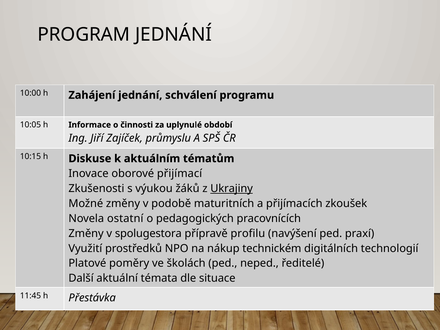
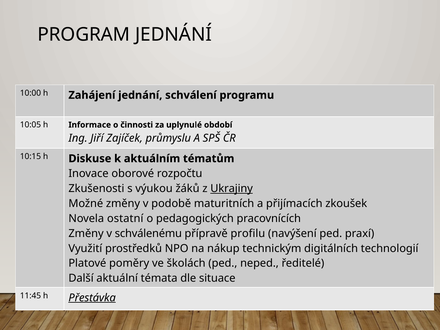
přijímací: přijímací -> rozpočtu
spolugestora: spolugestora -> schválenému
technickém: technickém -> technickým
Přestávka underline: none -> present
